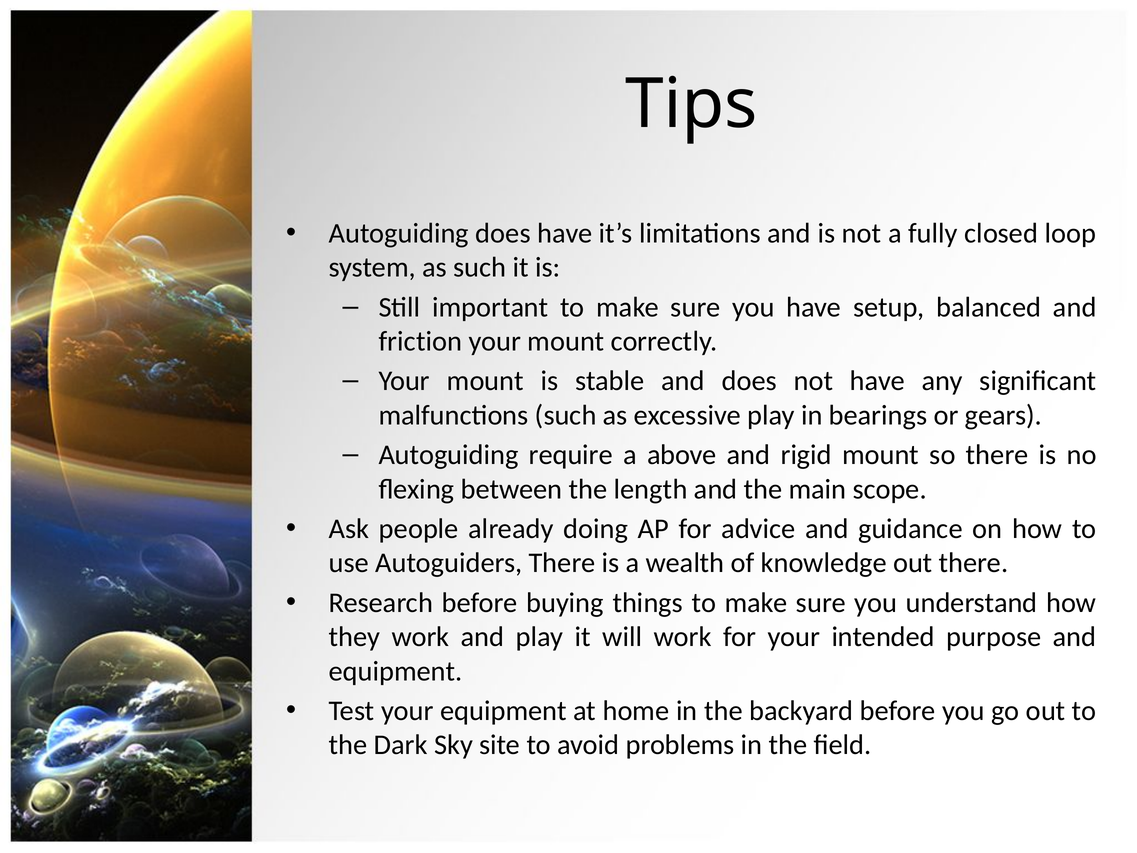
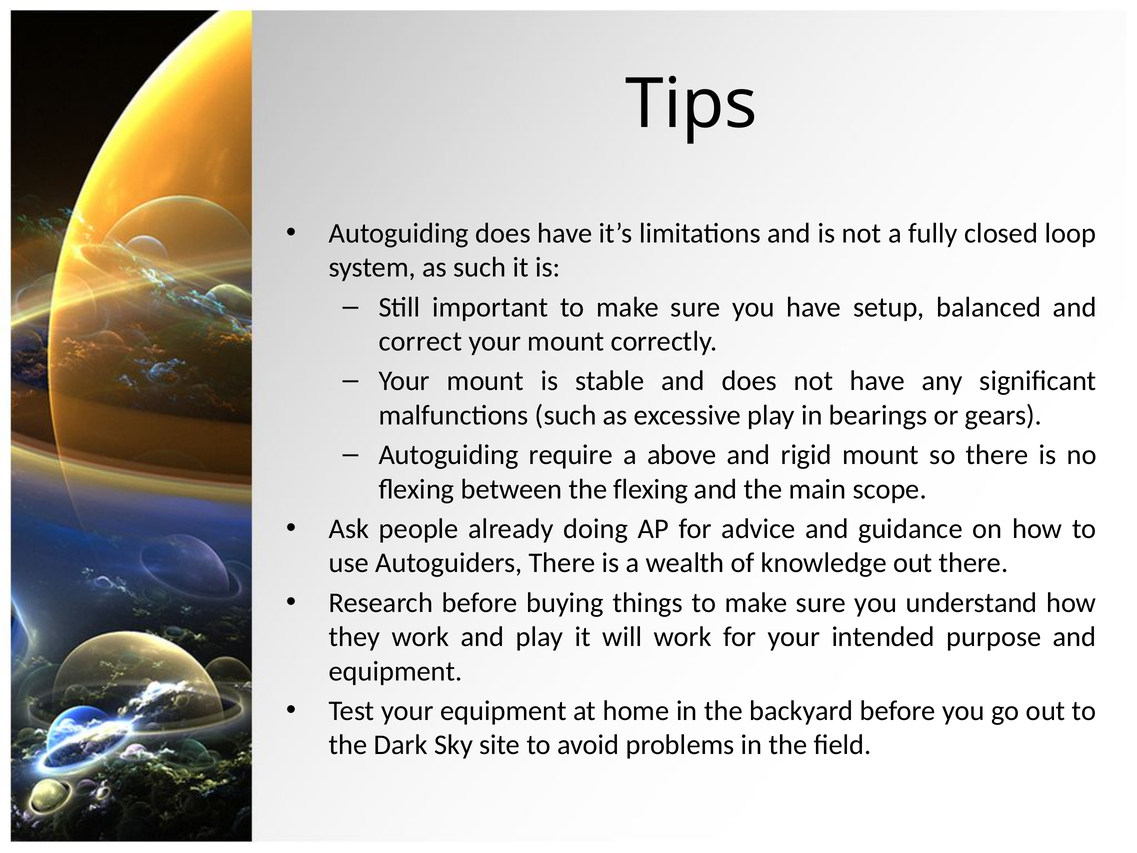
friction: friction -> correct
the length: length -> flexing
